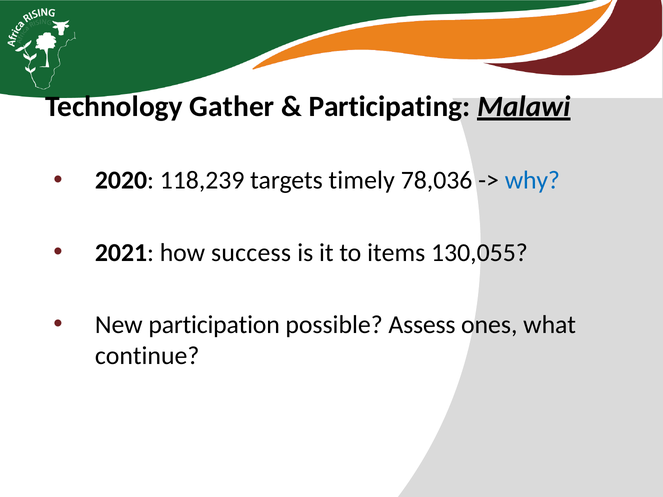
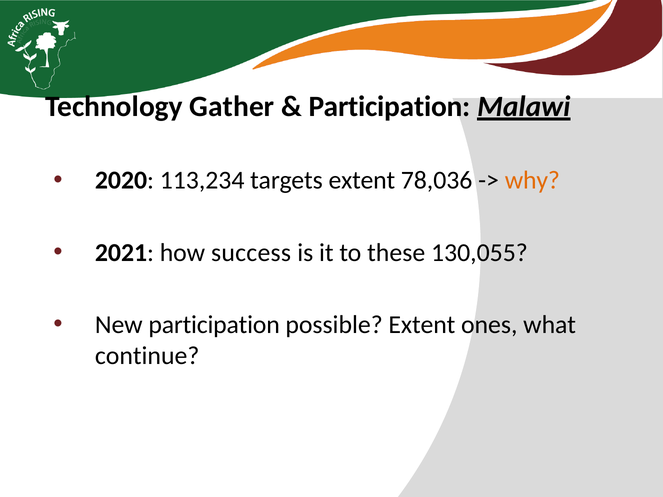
Participating at (389, 106): Participating -> Participation
118,239: 118,239 -> 113,234
targets timely: timely -> extent
why colour: blue -> orange
items: items -> these
possible Assess: Assess -> Extent
